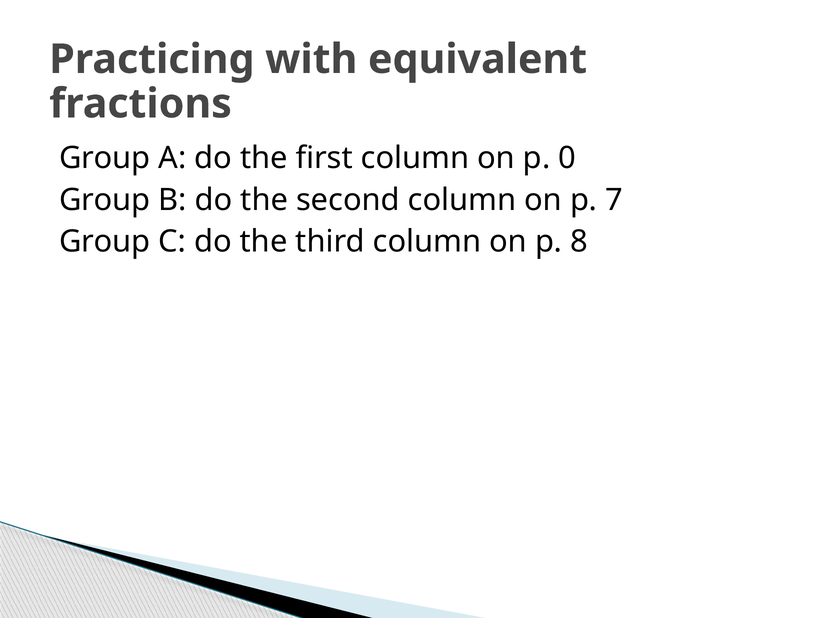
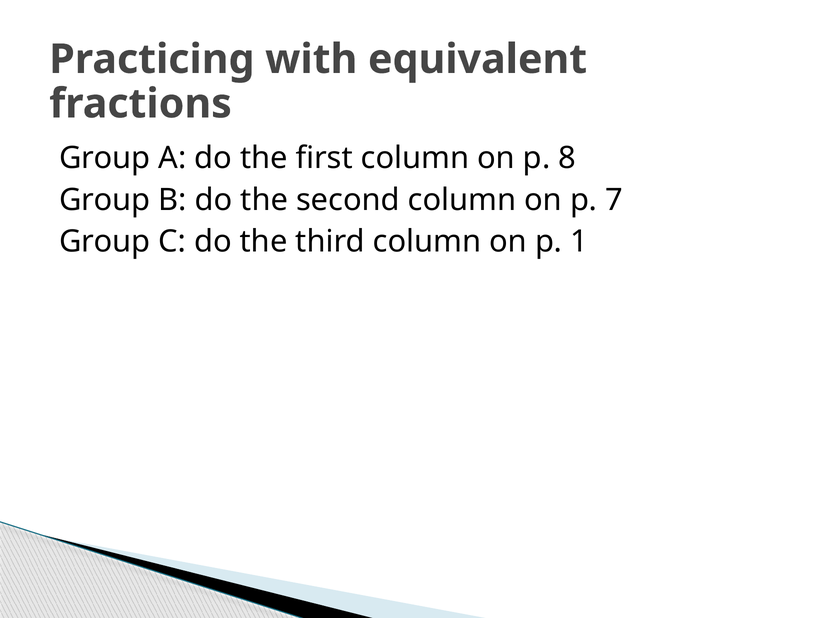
0: 0 -> 8
8: 8 -> 1
